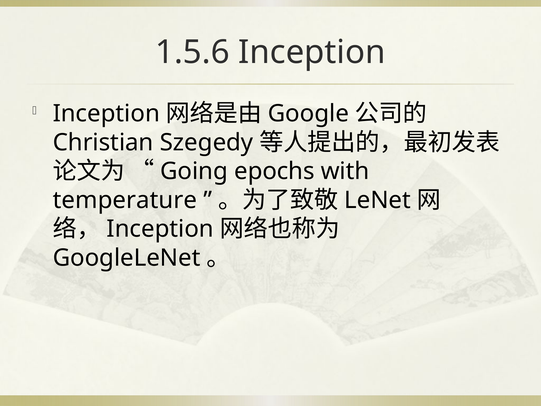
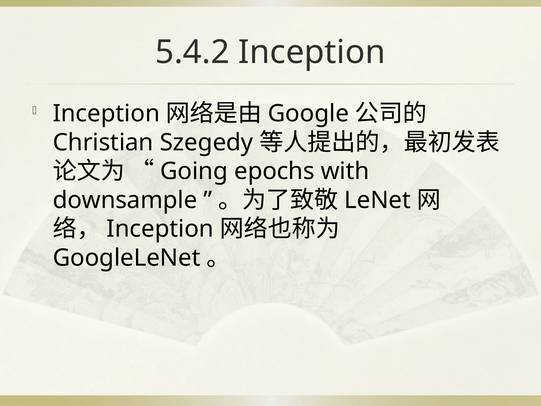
1.5.6: 1.5.6 -> 5.4.2
temperature: temperature -> downsample
